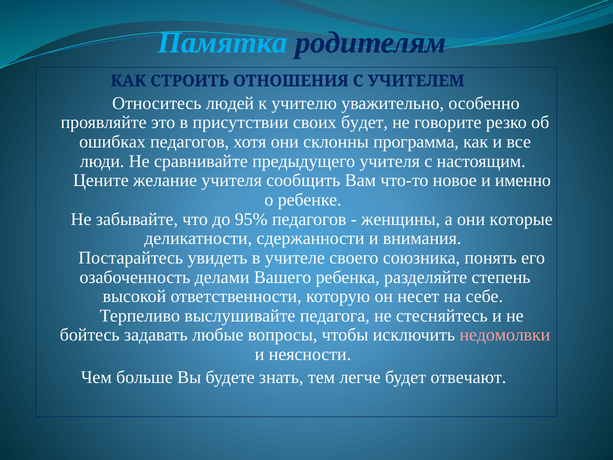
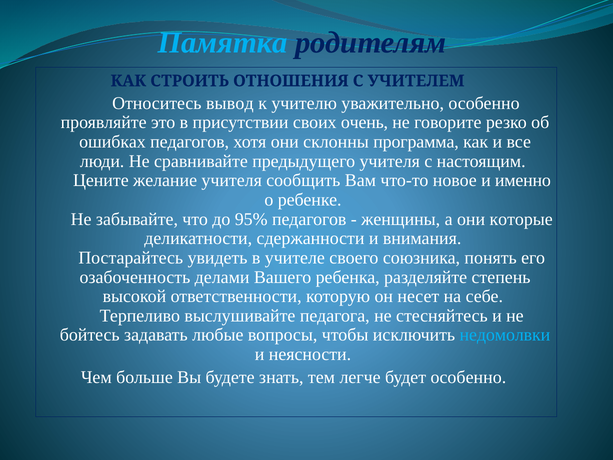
людей: людей -> вывод
своих будет: будет -> очень
недомолвки colour: pink -> light blue
будет отвечают: отвечают -> особенно
